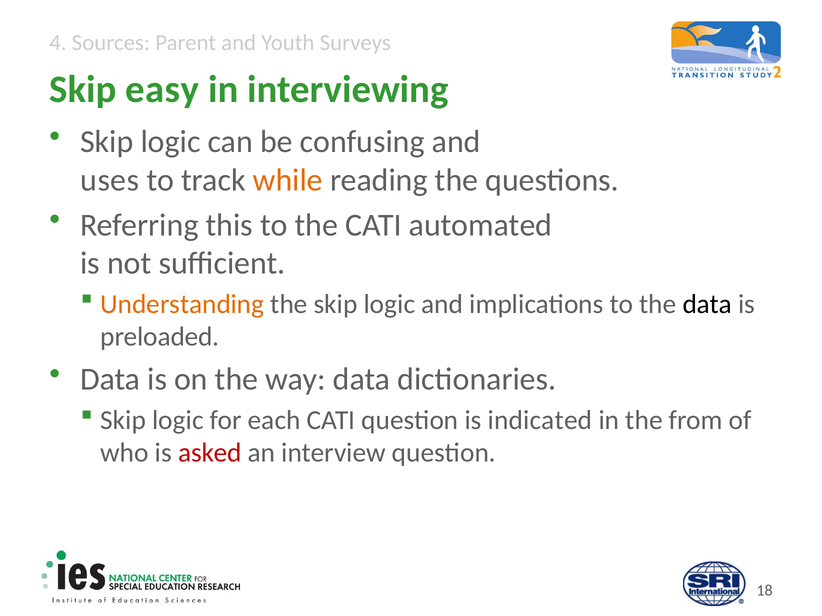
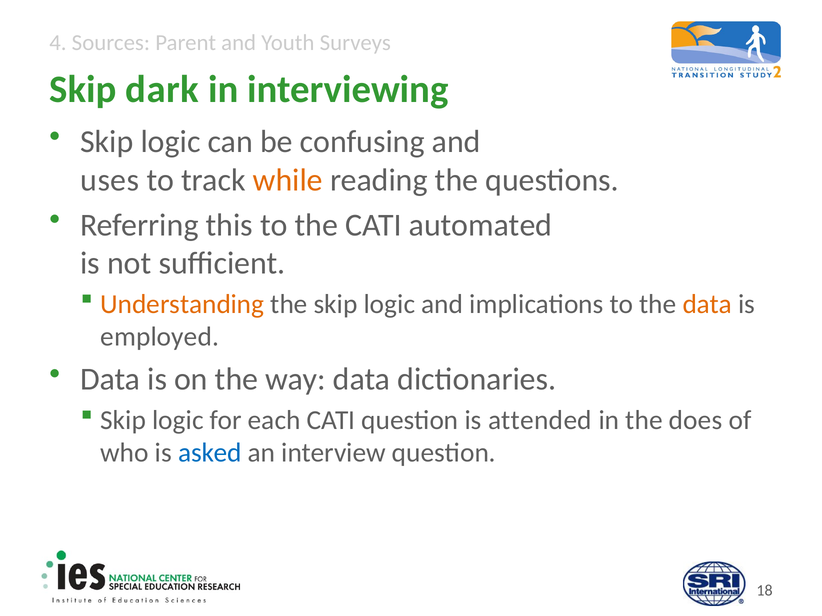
easy: easy -> dark
data at (707, 304) colour: black -> orange
preloaded: preloaded -> employed
indicated: indicated -> attended
from: from -> does
asked colour: red -> blue
